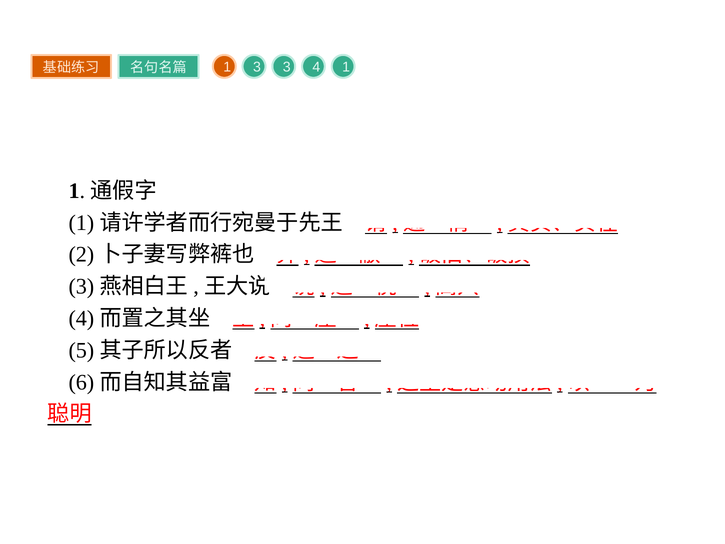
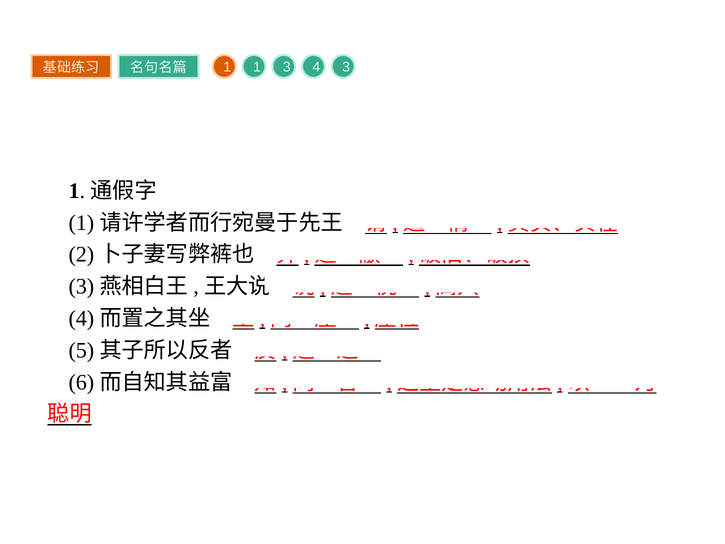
1 3: 3 -> 1
4 1: 1 -> 3
